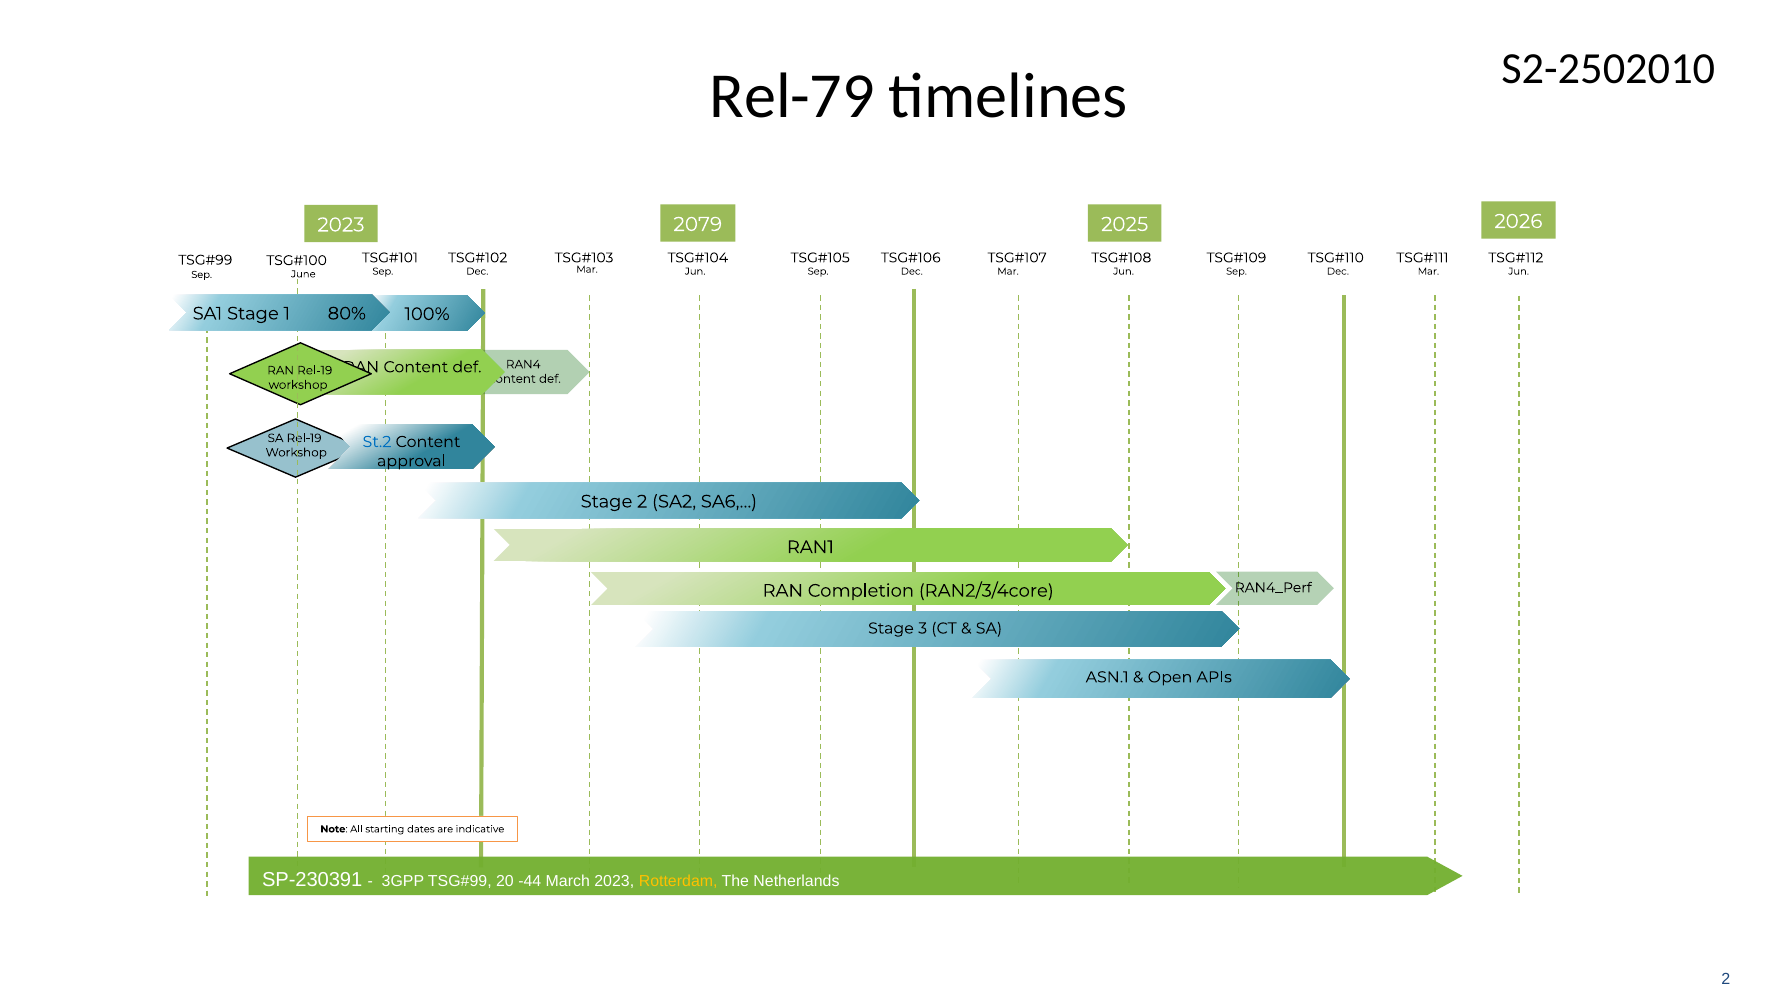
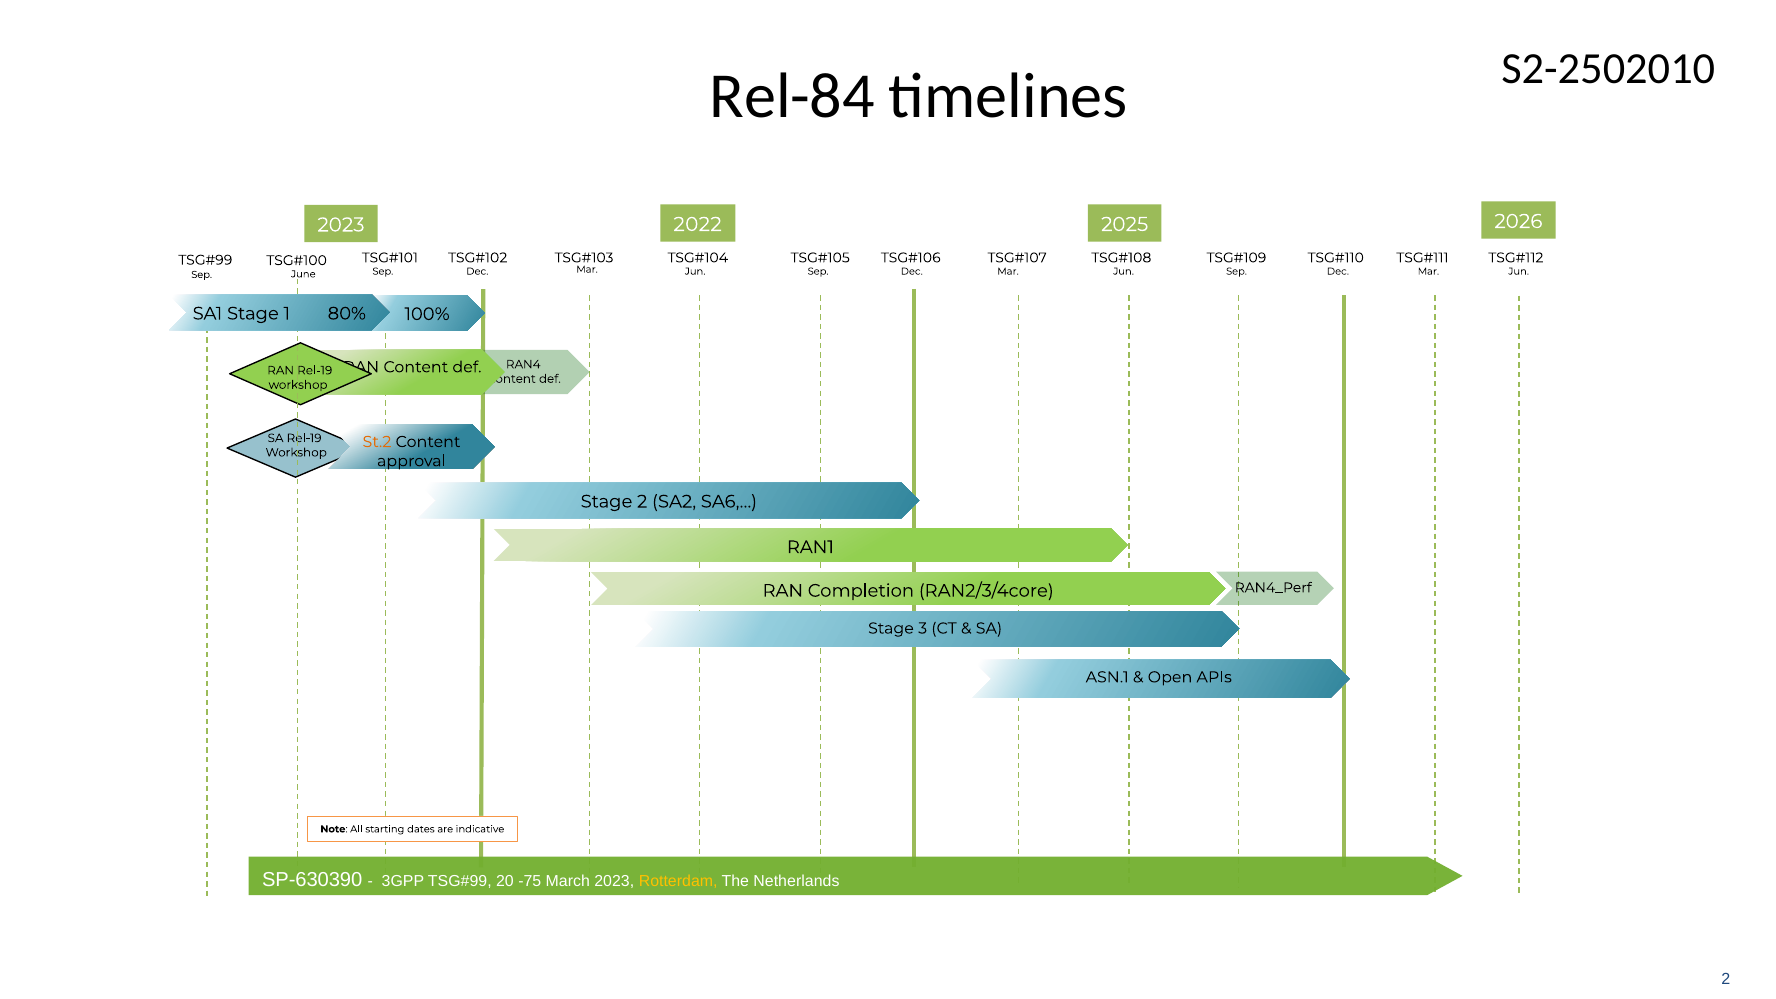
Rel-79: Rel-79 -> Rel-84
2079: 2079 -> 2022
St.2 colour: blue -> orange
SP-230391: SP-230391 -> SP-630390
-44: -44 -> -75
